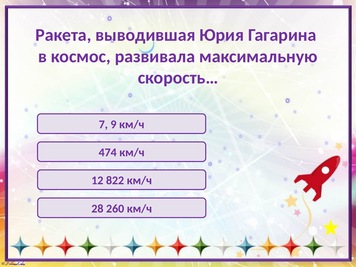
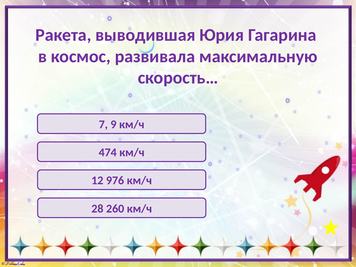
822: 822 -> 976
